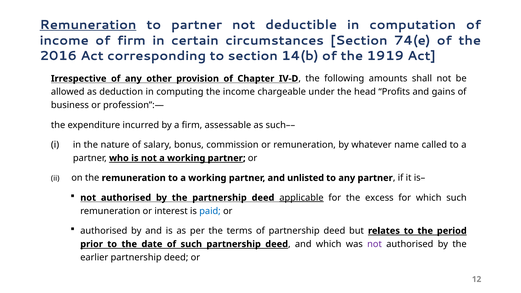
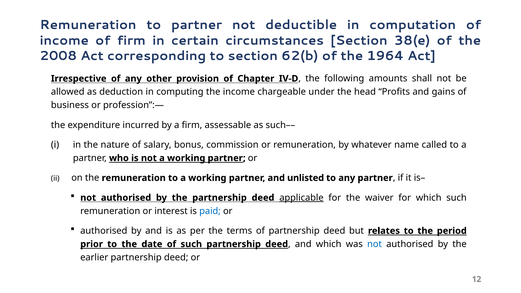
Remuneration at (88, 25) underline: present -> none
74(e: 74(e -> 38(e
2016: 2016 -> 2008
14(b: 14(b -> 62(b
1919: 1919 -> 1964
excess: excess -> waiver
not at (375, 244) colour: purple -> blue
